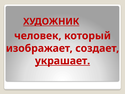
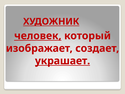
человек underline: none -> present
